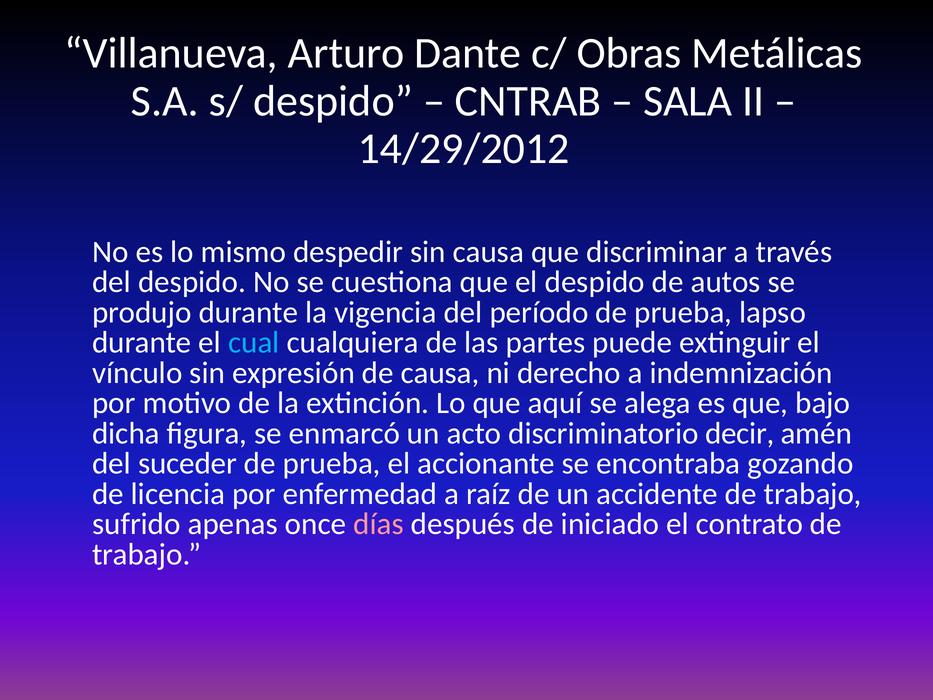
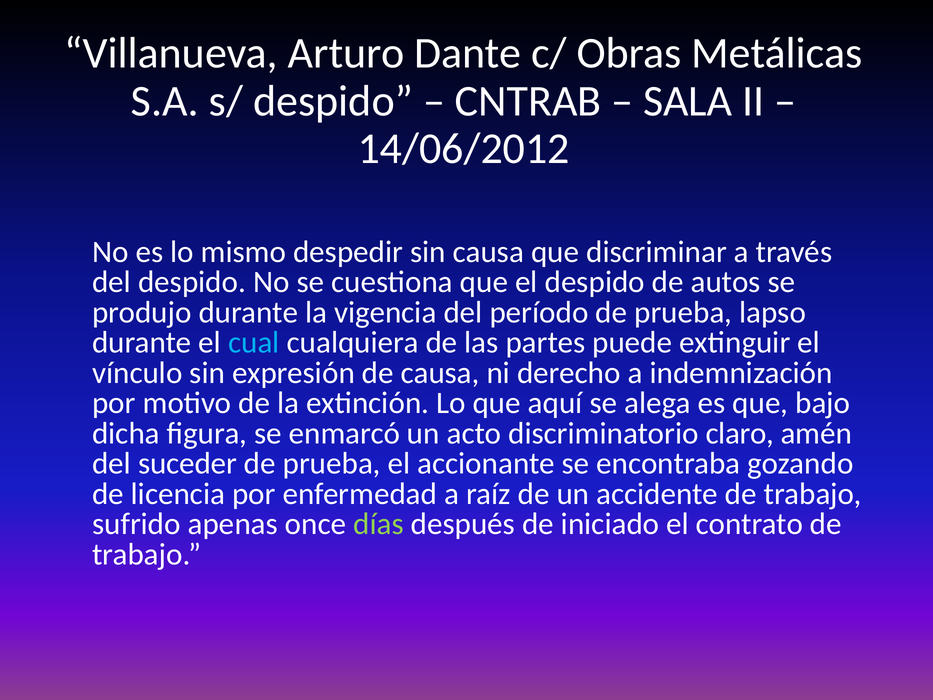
14/29/2012: 14/29/2012 -> 14/06/2012
decir: decir -> claro
días colour: pink -> light green
